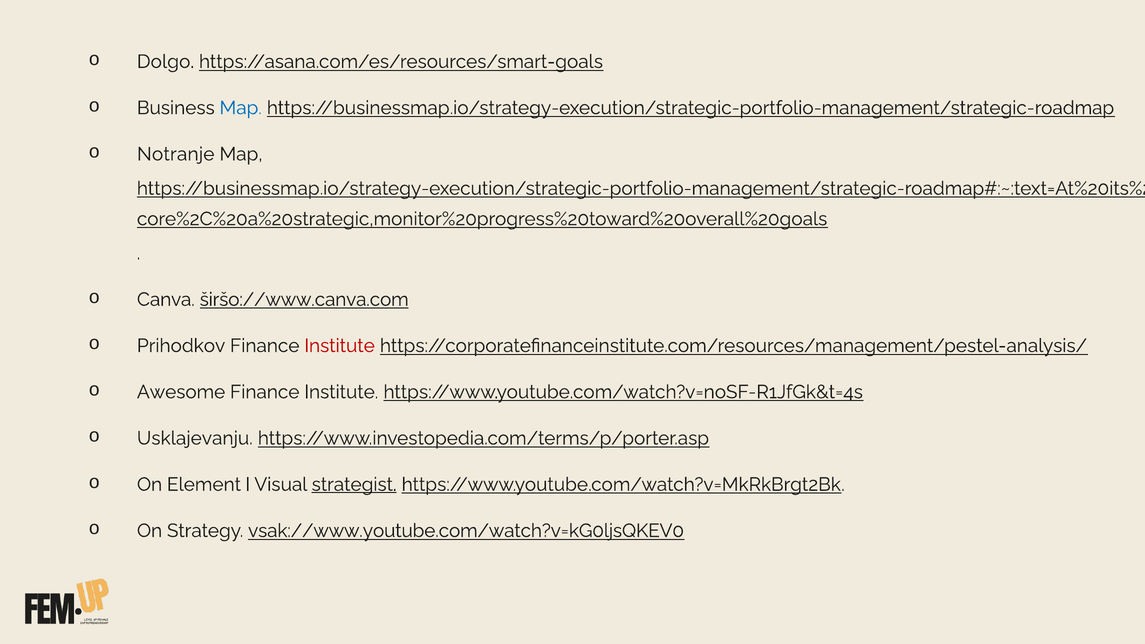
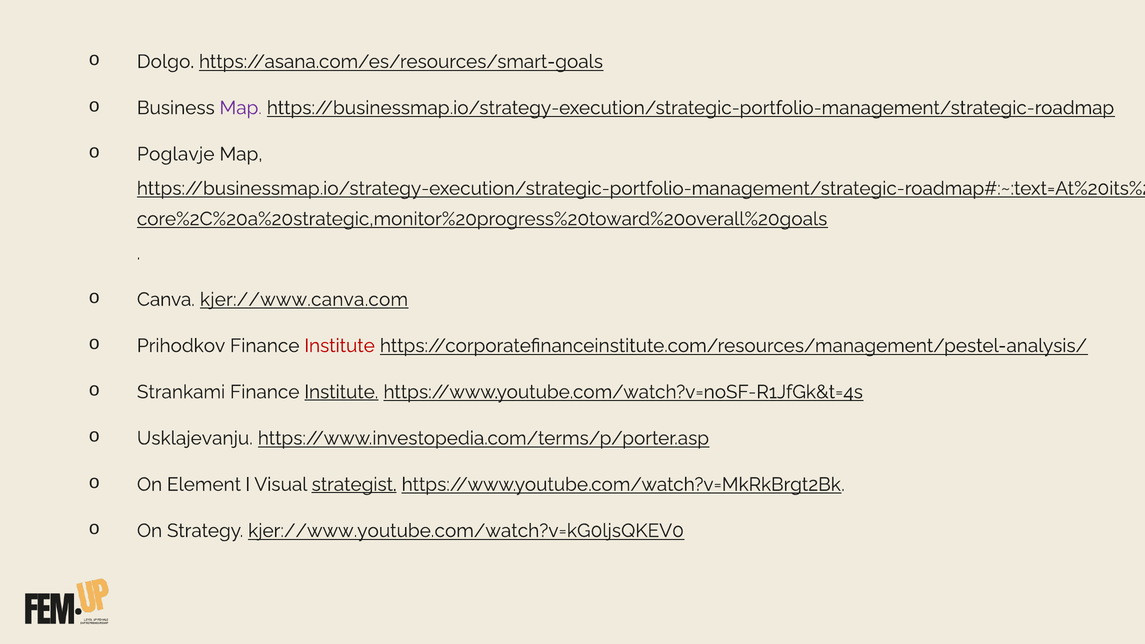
Map at (241, 108) colour: blue -> purple
Notranje: Notranje -> Poglavje
širšo://www.canva.com: širšo://www.canva.com -> kjer://www.canva.com
Awesome: Awesome -> Strankami
Institute at (341, 392) underline: none -> present
vsak://www.youtube.com/watch?v=kG0ljsQKEV0: vsak://www.youtube.com/watch?v=kG0ljsQKEV0 -> kjer://www.youtube.com/watch?v=kG0ljsQKEV0
